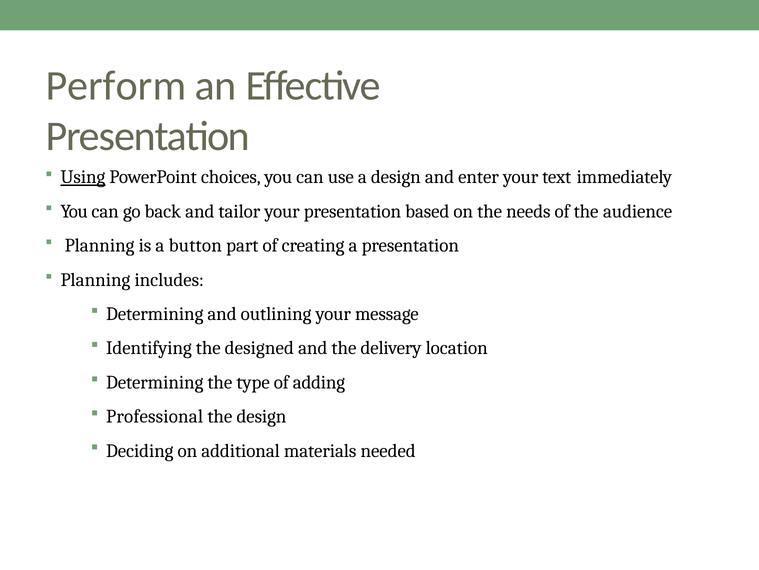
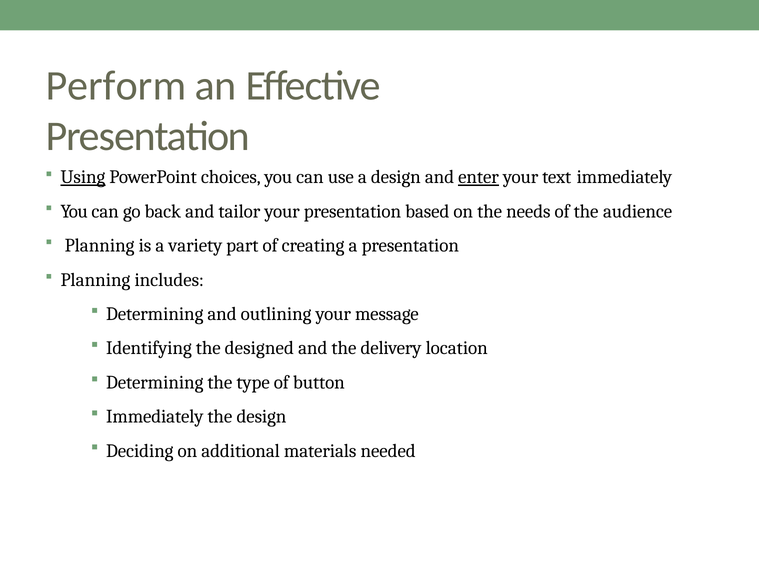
enter underline: none -> present
button: button -> variety
adding: adding -> button
Professional at (155, 416): Professional -> Immediately
